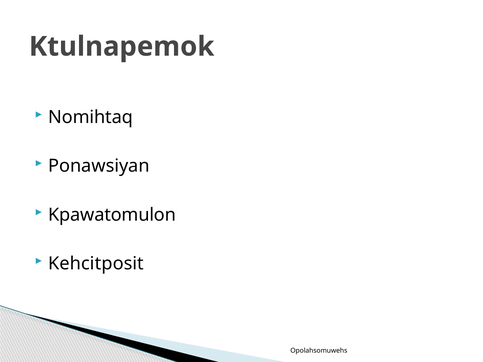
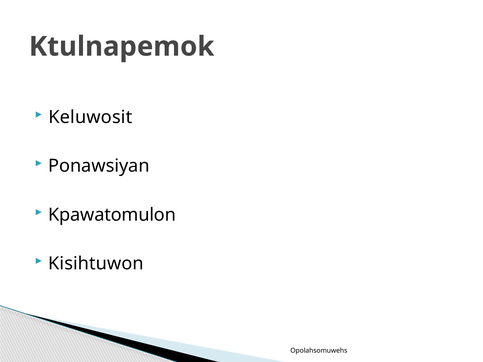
Nomihtaq: Nomihtaq -> Keluwosit
Kehcitposit: Kehcitposit -> Kisihtuwon
